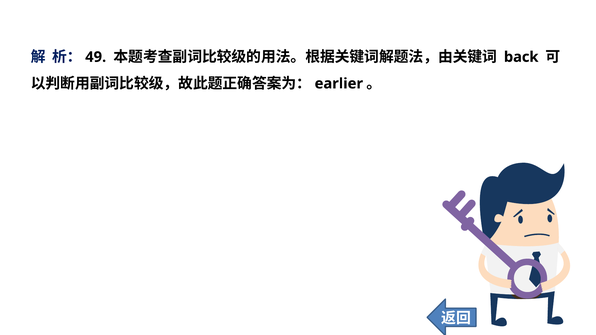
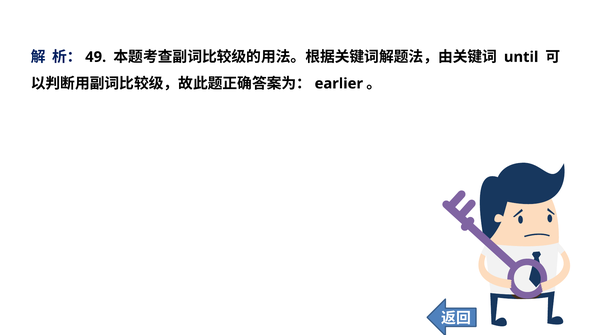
back: back -> until
